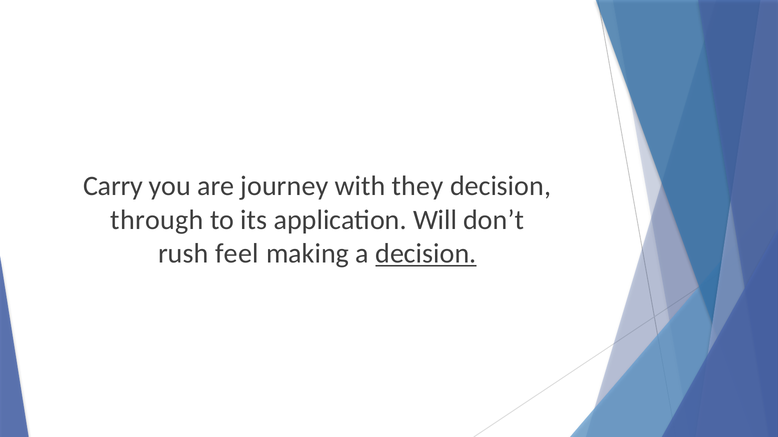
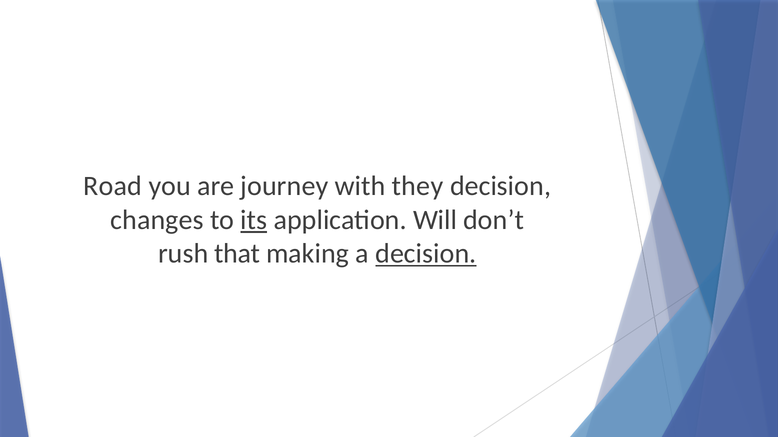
Carry: Carry -> Road
through: through -> changes
its underline: none -> present
feel: feel -> that
